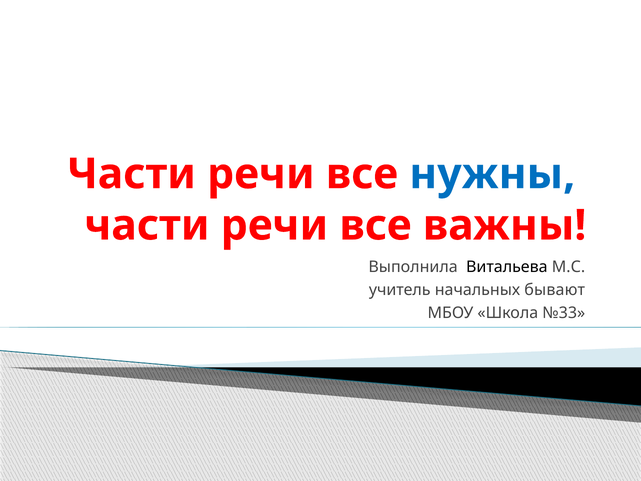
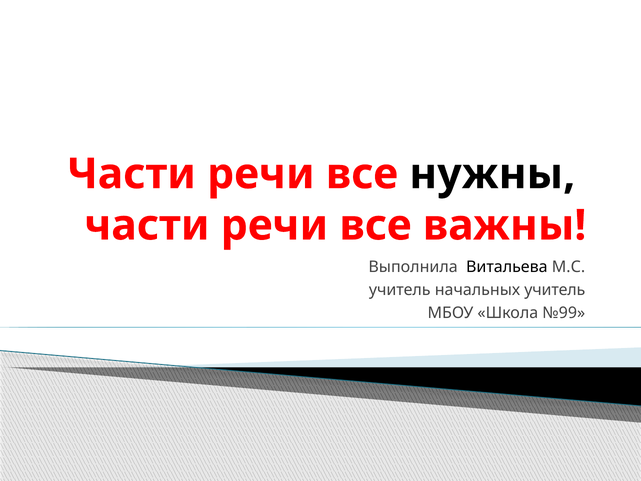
нужны colour: blue -> black
начальных бывают: бывают -> учитель
№33: №33 -> №99
